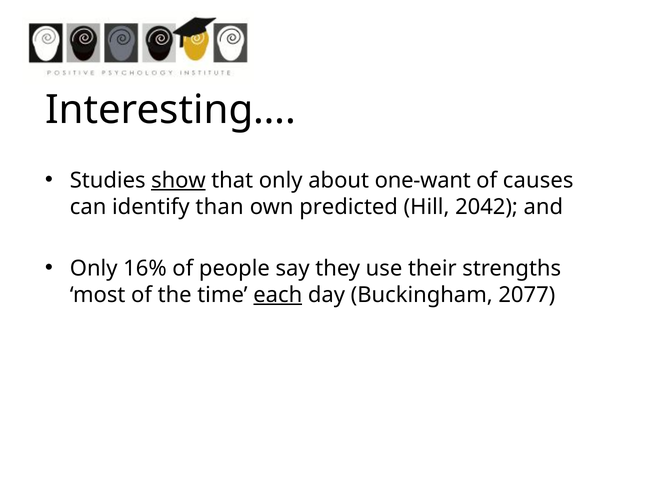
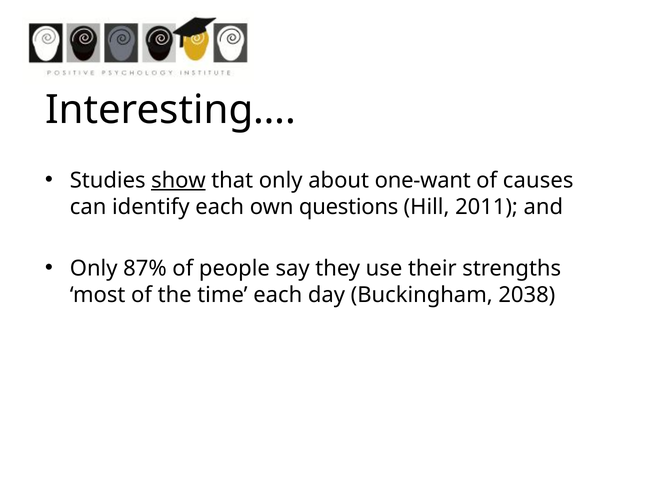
identify than: than -> each
predicted: predicted -> questions
2042: 2042 -> 2011
16%: 16% -> 87%
each at (278, 295) underline: present -> none
2077: 2077 -> 2038
